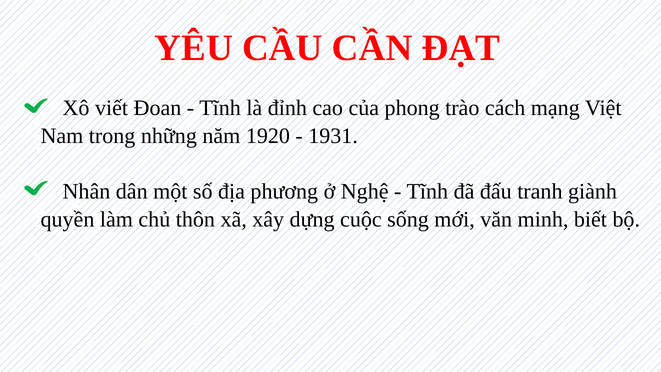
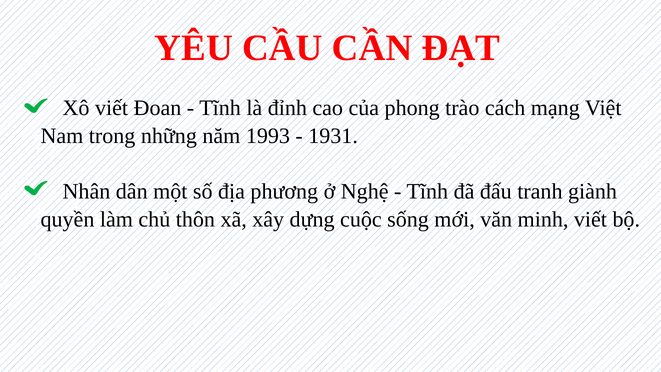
1920: 1920 -> 1993
minh biết: biết -> viết
